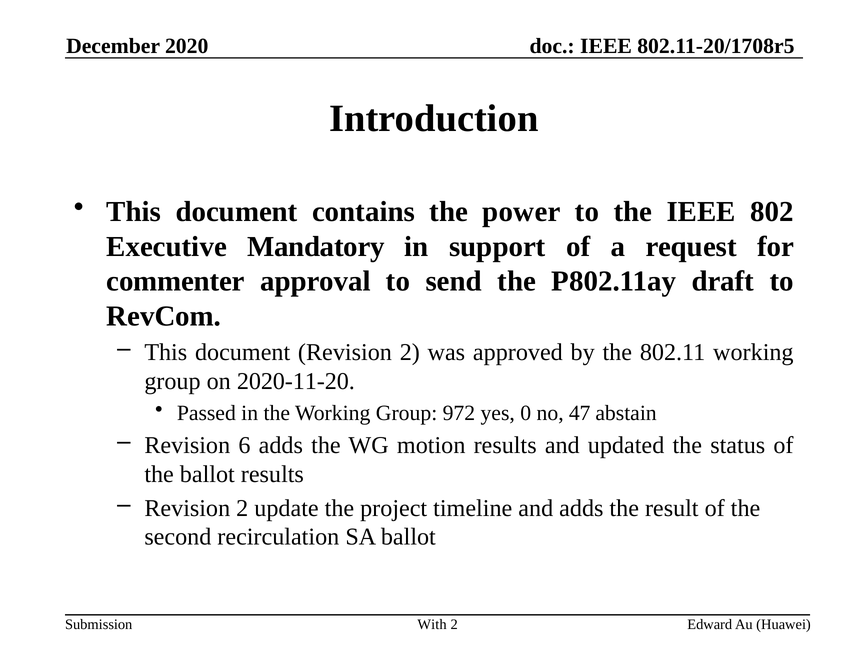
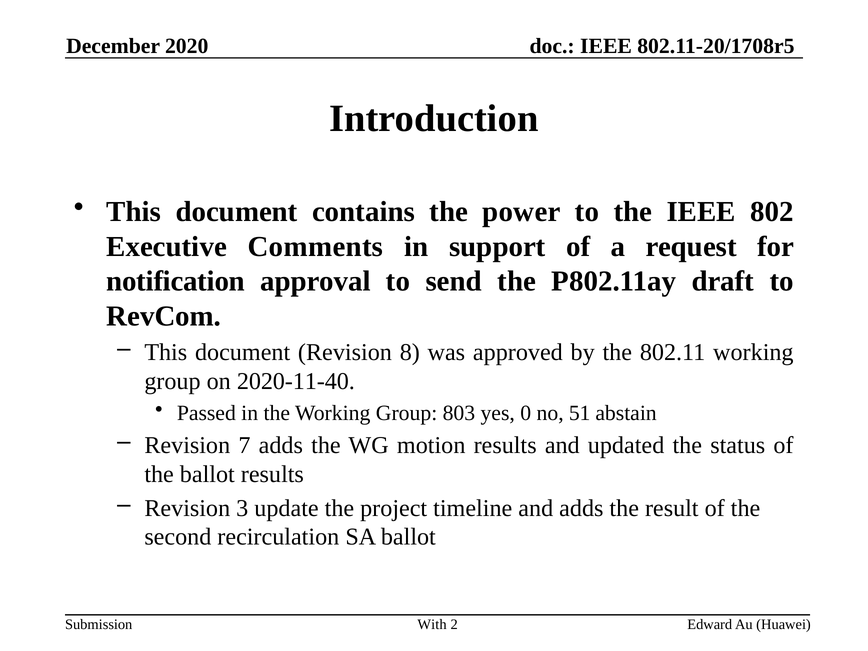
Mandatory: Mandatory -> Comments
commenter: commenter -> notification
document Revision 2: 2 -> 8
2020-11-20: 2020-11-20 -> 2020-11-40
972: 972 -> 803
47: 47 -> 51
6: 6 -> 7
2 at (242, 508): 2 -> 3
